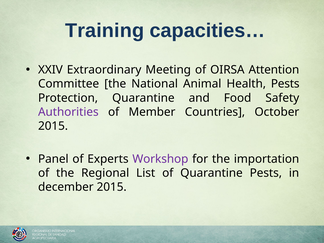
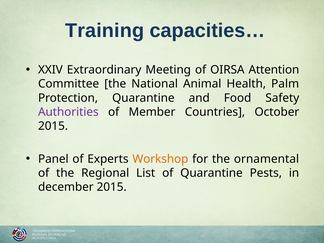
Health Pests: Pests -> Palm
Workshop colour: purple -> orange
importation: importation -> ornamental
